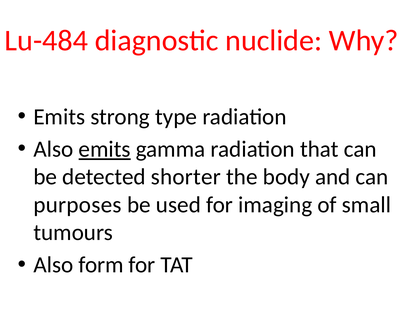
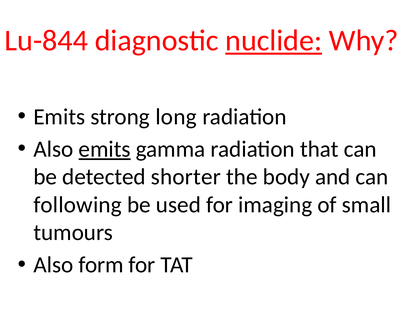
Lu-484: Lu-484 -> Lu-844
nuclide underline: none -> present
type: type -> long
purposes: purposes -> following
